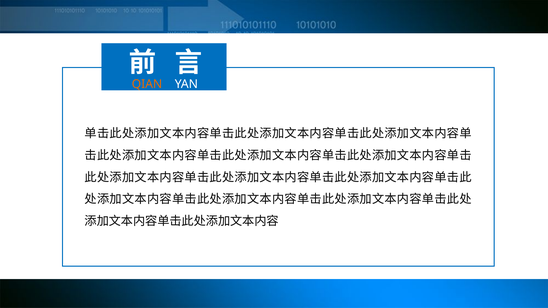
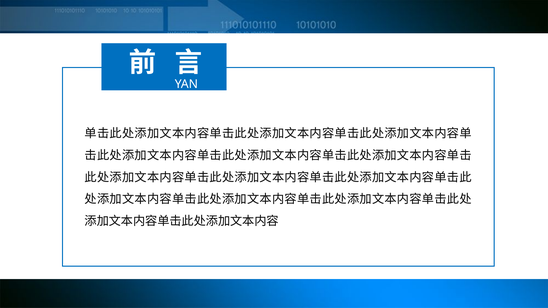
QIAN colour: orange -> blue
